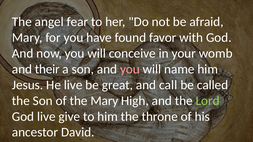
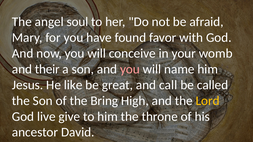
fear: fear -> soul
He live: live -> like
the Mary: Mary -> Bring
Lord colour: light green -> yellow
